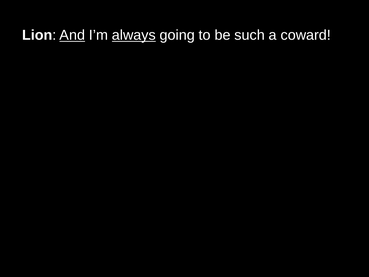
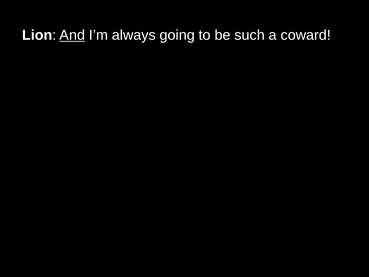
always underline: present -> none
